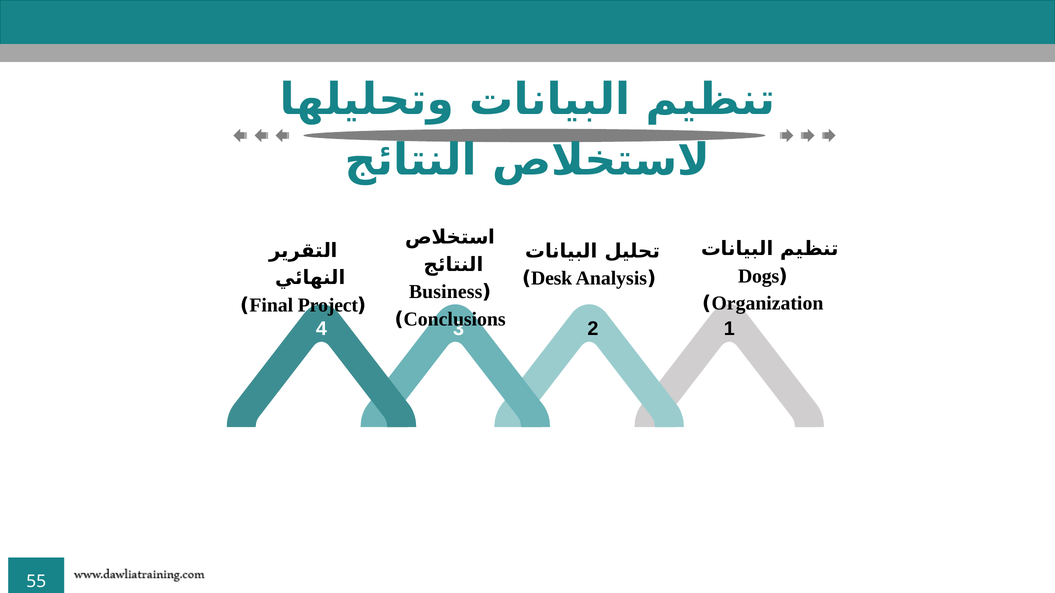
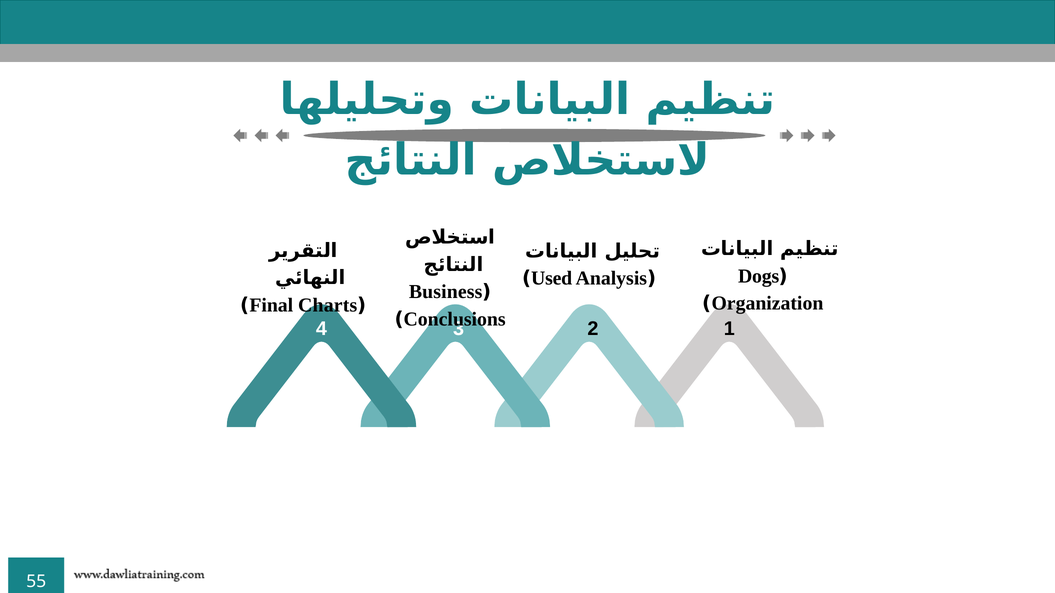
Desk: Desk -> Used
Project: Project -> Charts
